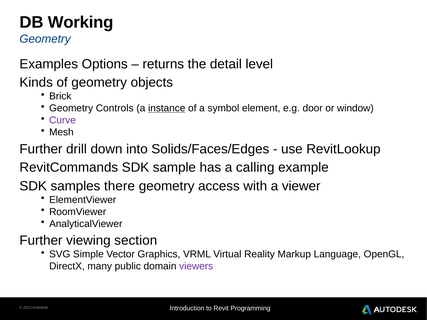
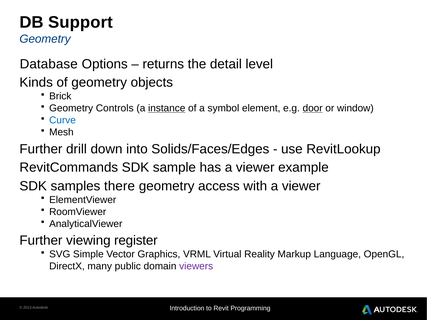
Working: Working -> Support
Examples: Examples -> Database
door underline: none -> present
Curve colour: purple -> blue
has a calling: calling -> viewer
section: section -> register
